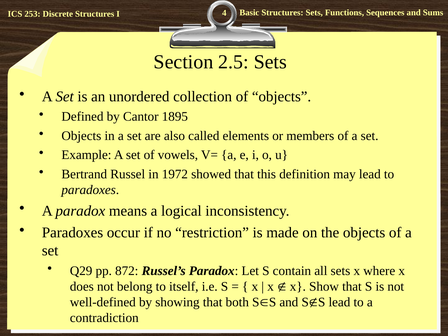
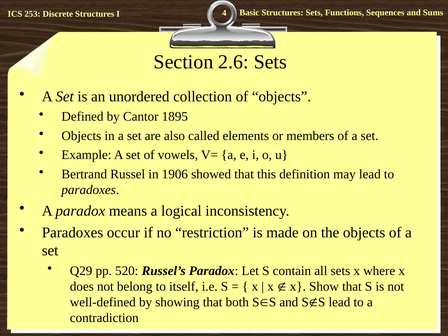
2.5: 2.5 -> 2.6
1972: 1972 -> 1906
872: 872 -> 520
